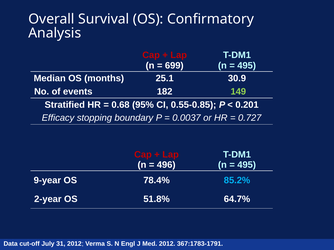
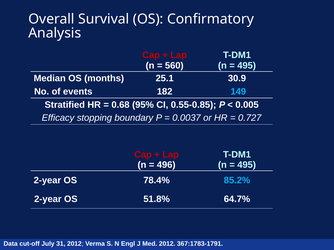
699: 699 -> 560
149 colour: light green -> light blue
0.201: 0.201 -> 0.005
9-year at (47, 181): 9-year -> 2-year
